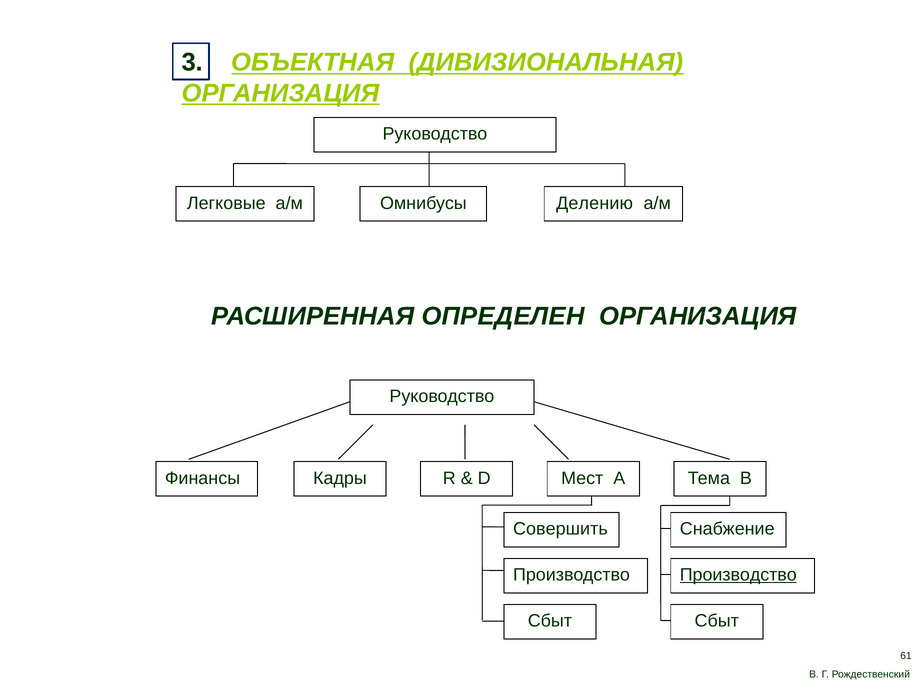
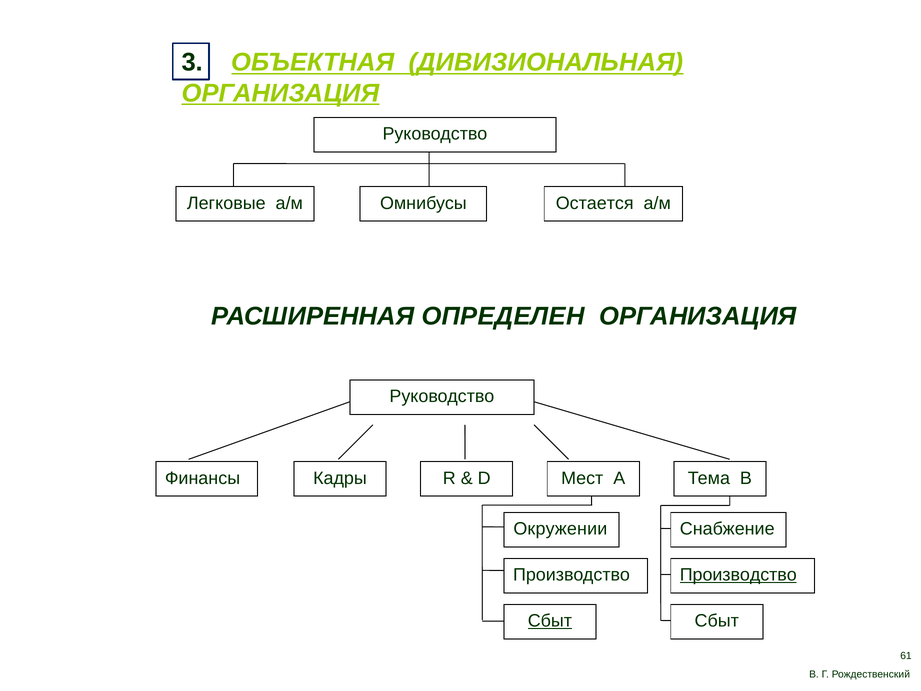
Делению: Делению -> Остается
Совершить: Совершить -> Окружении
Сбыт at (550, 621) underline: none -> present
